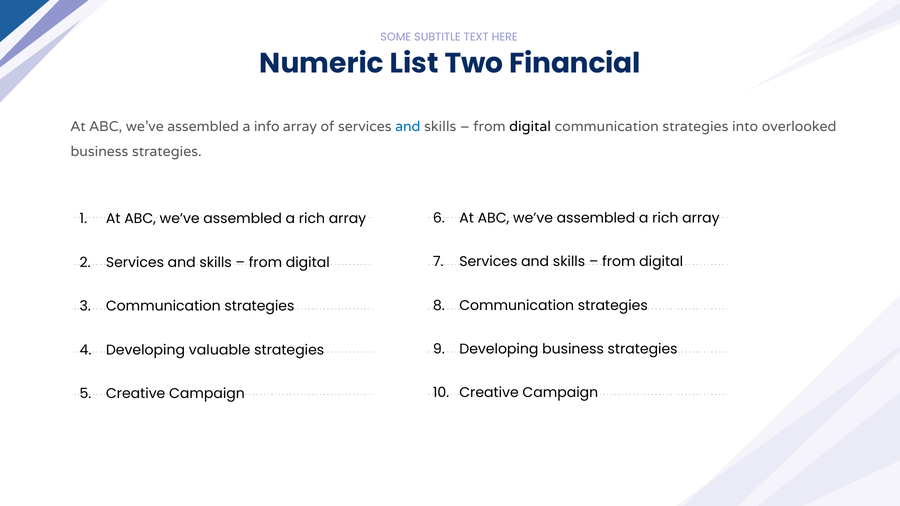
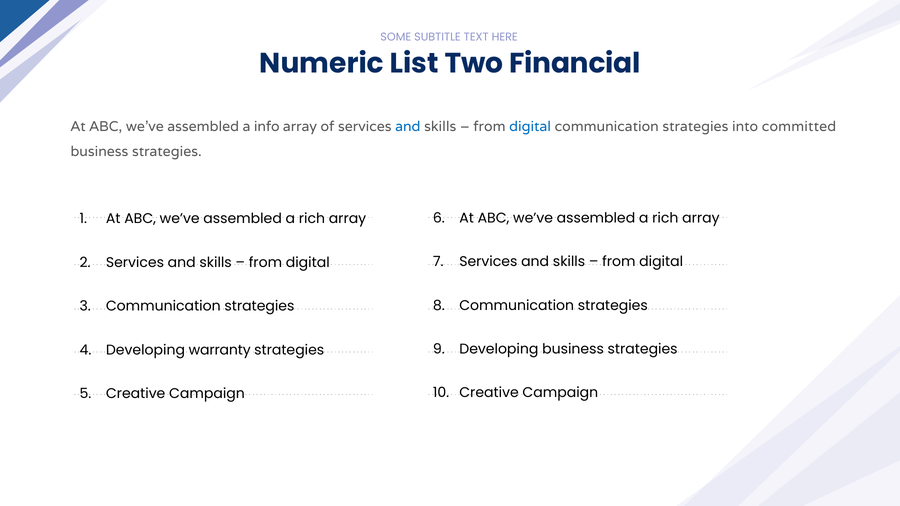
digital at (530, 127) colour: black -> blue
overlooked: overlooked -> committed
valuable: valuable -> warranty
